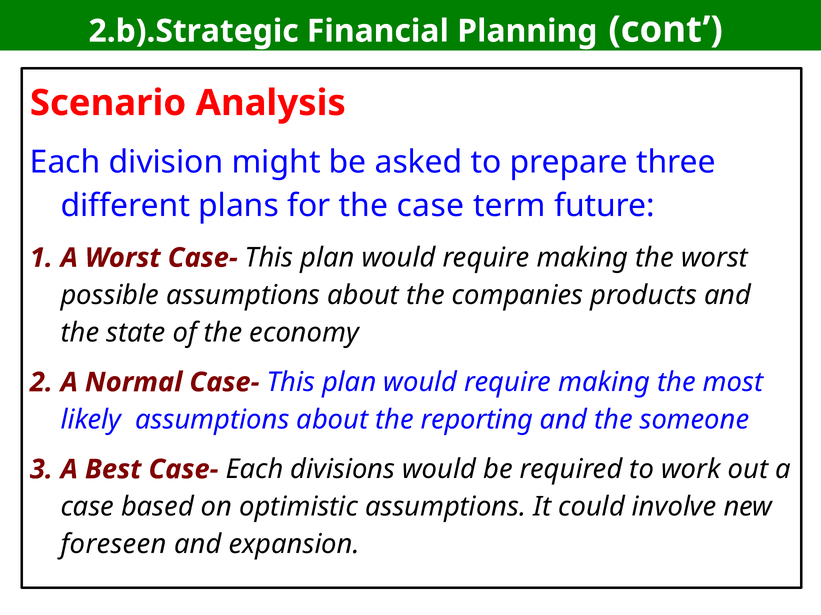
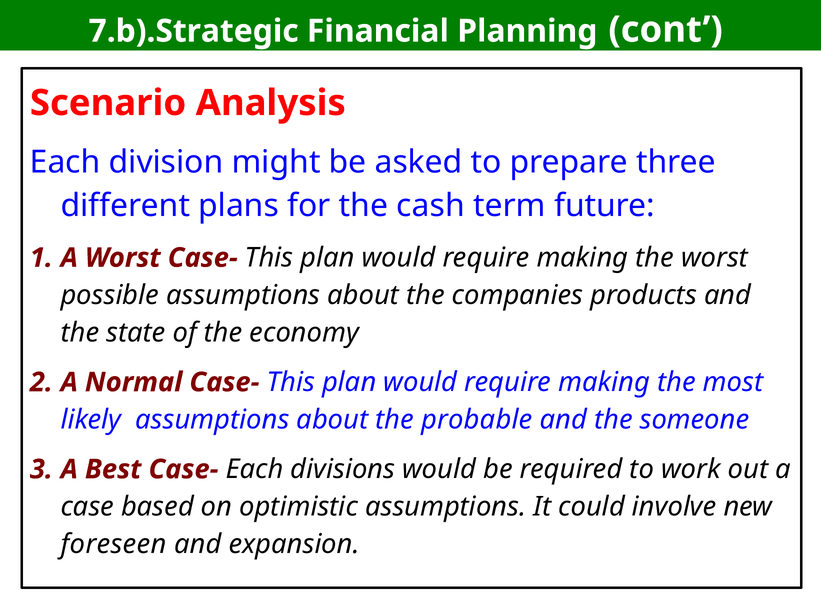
2.b).Strategic: 2.b).Strategic -> 7.b).Strategic
the case: case -> cash
reporting: reporting -> probable
